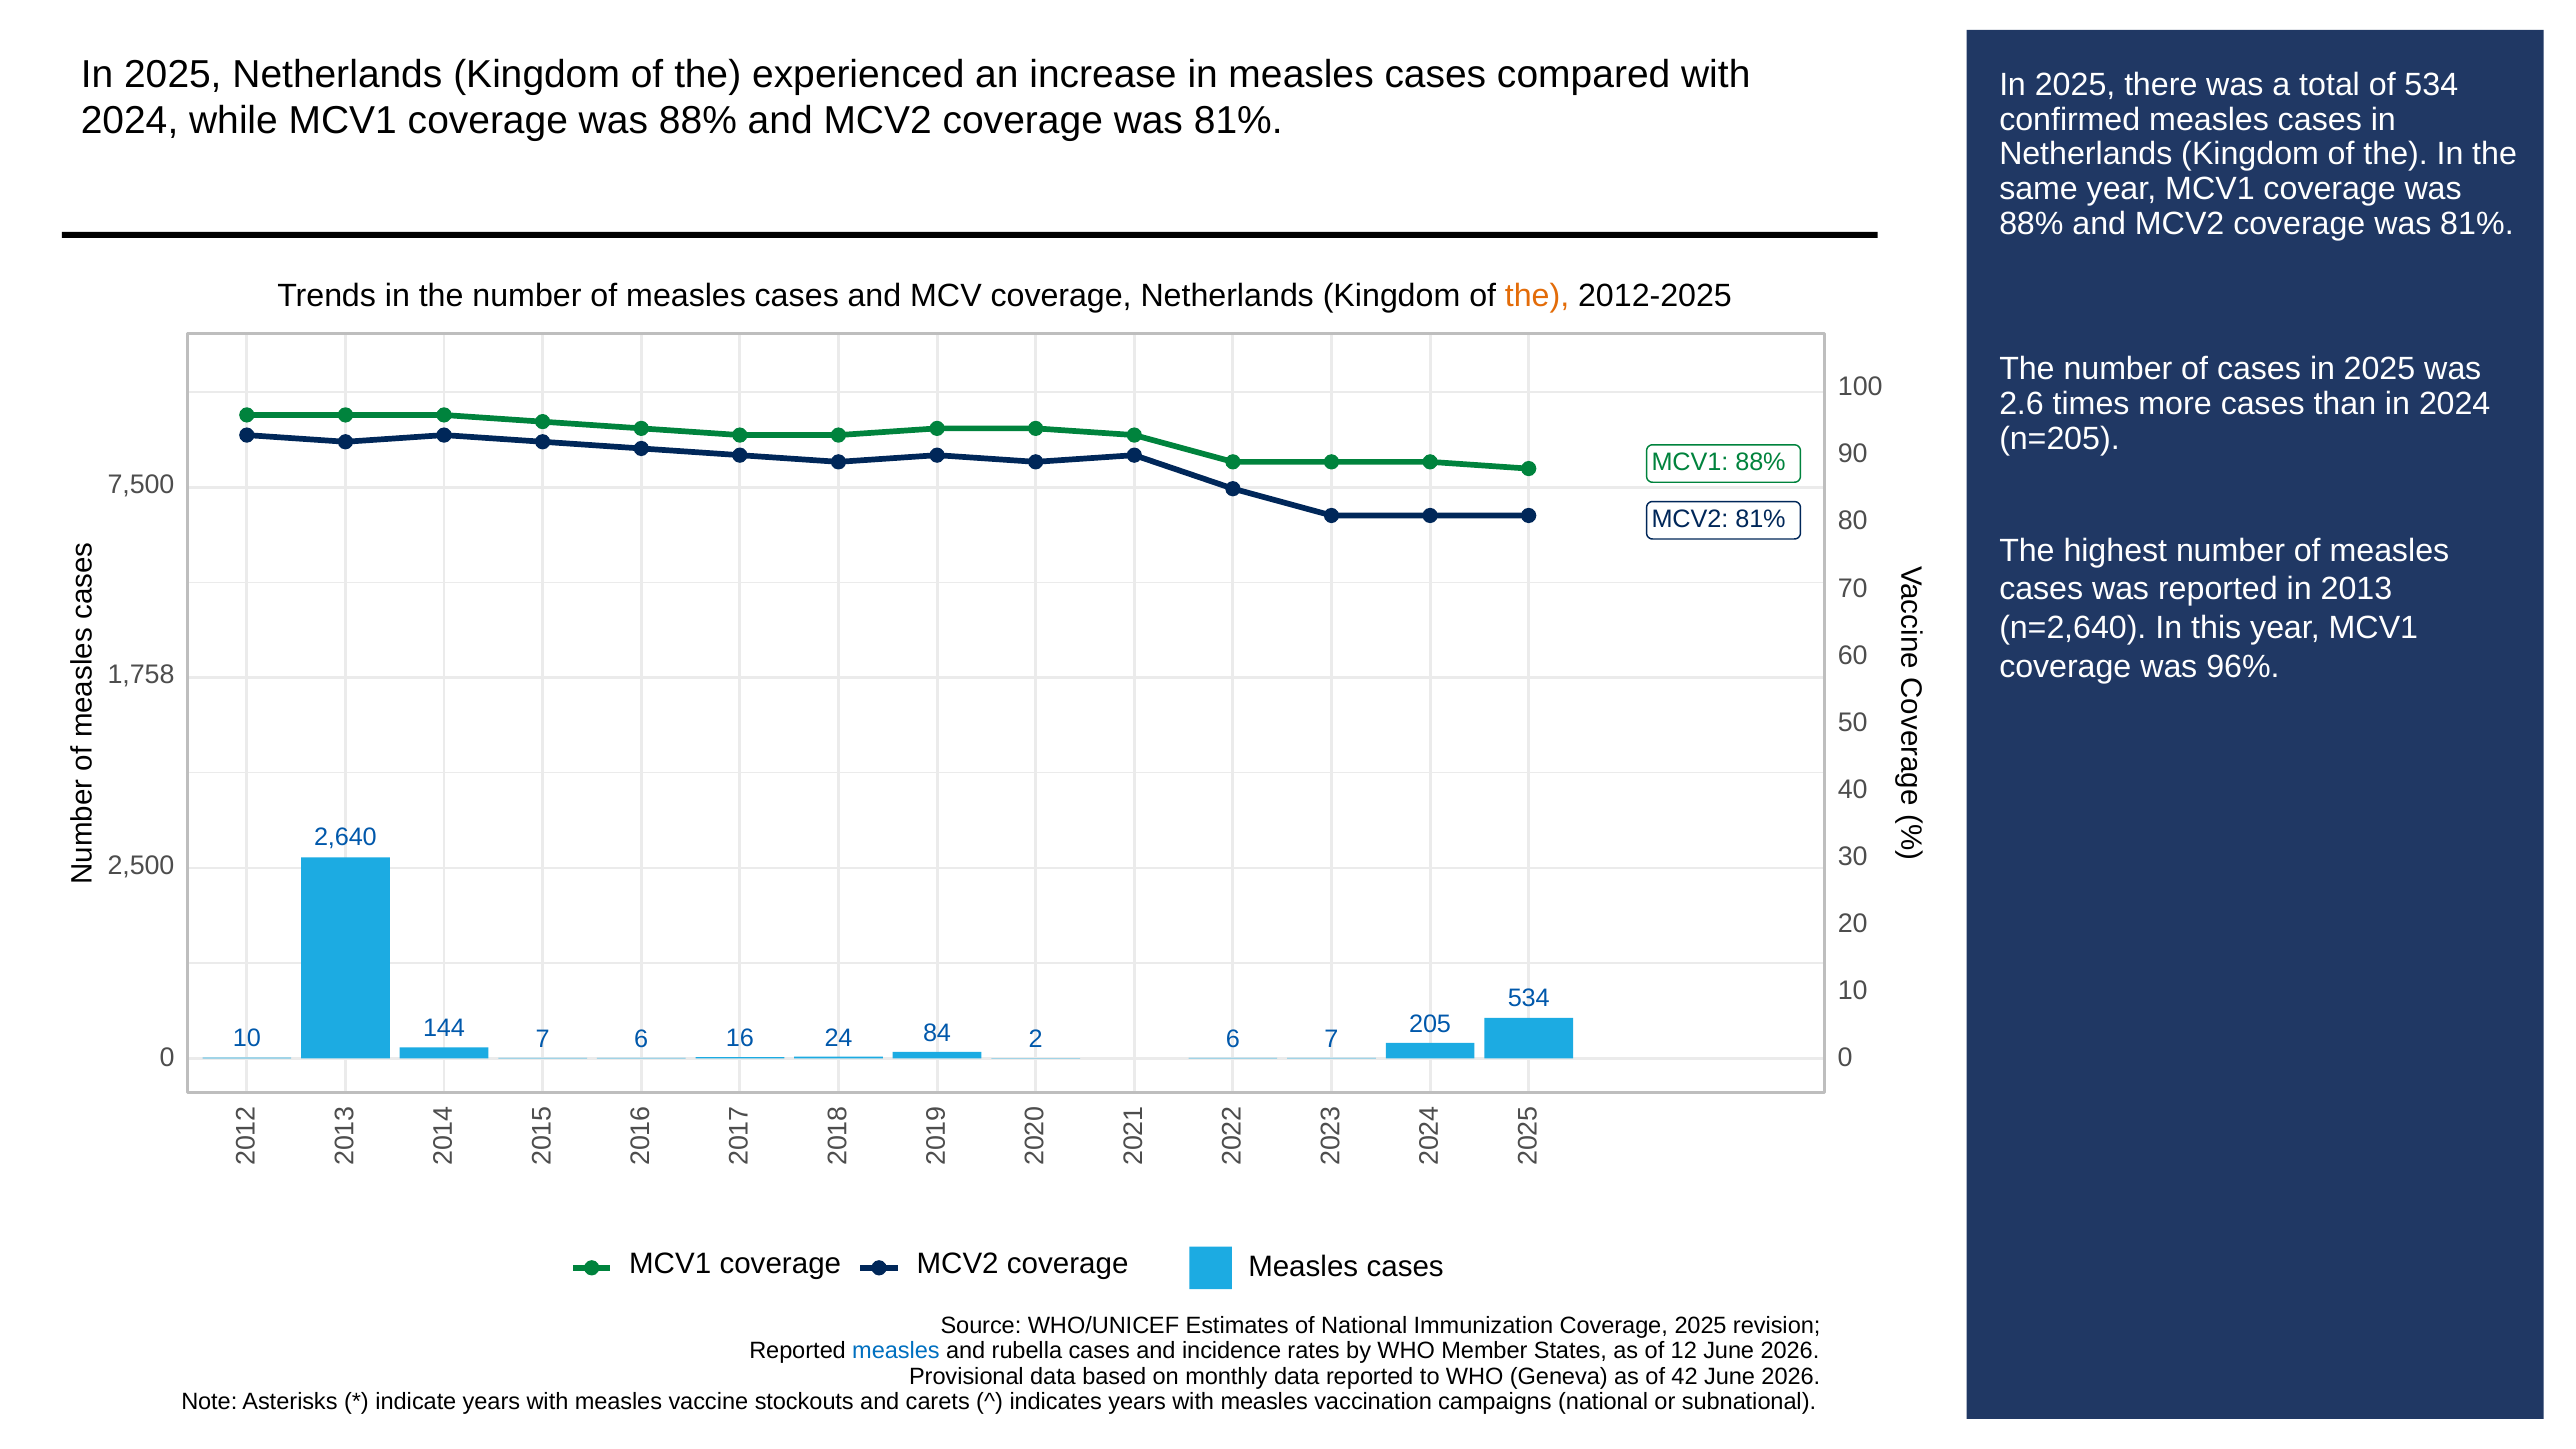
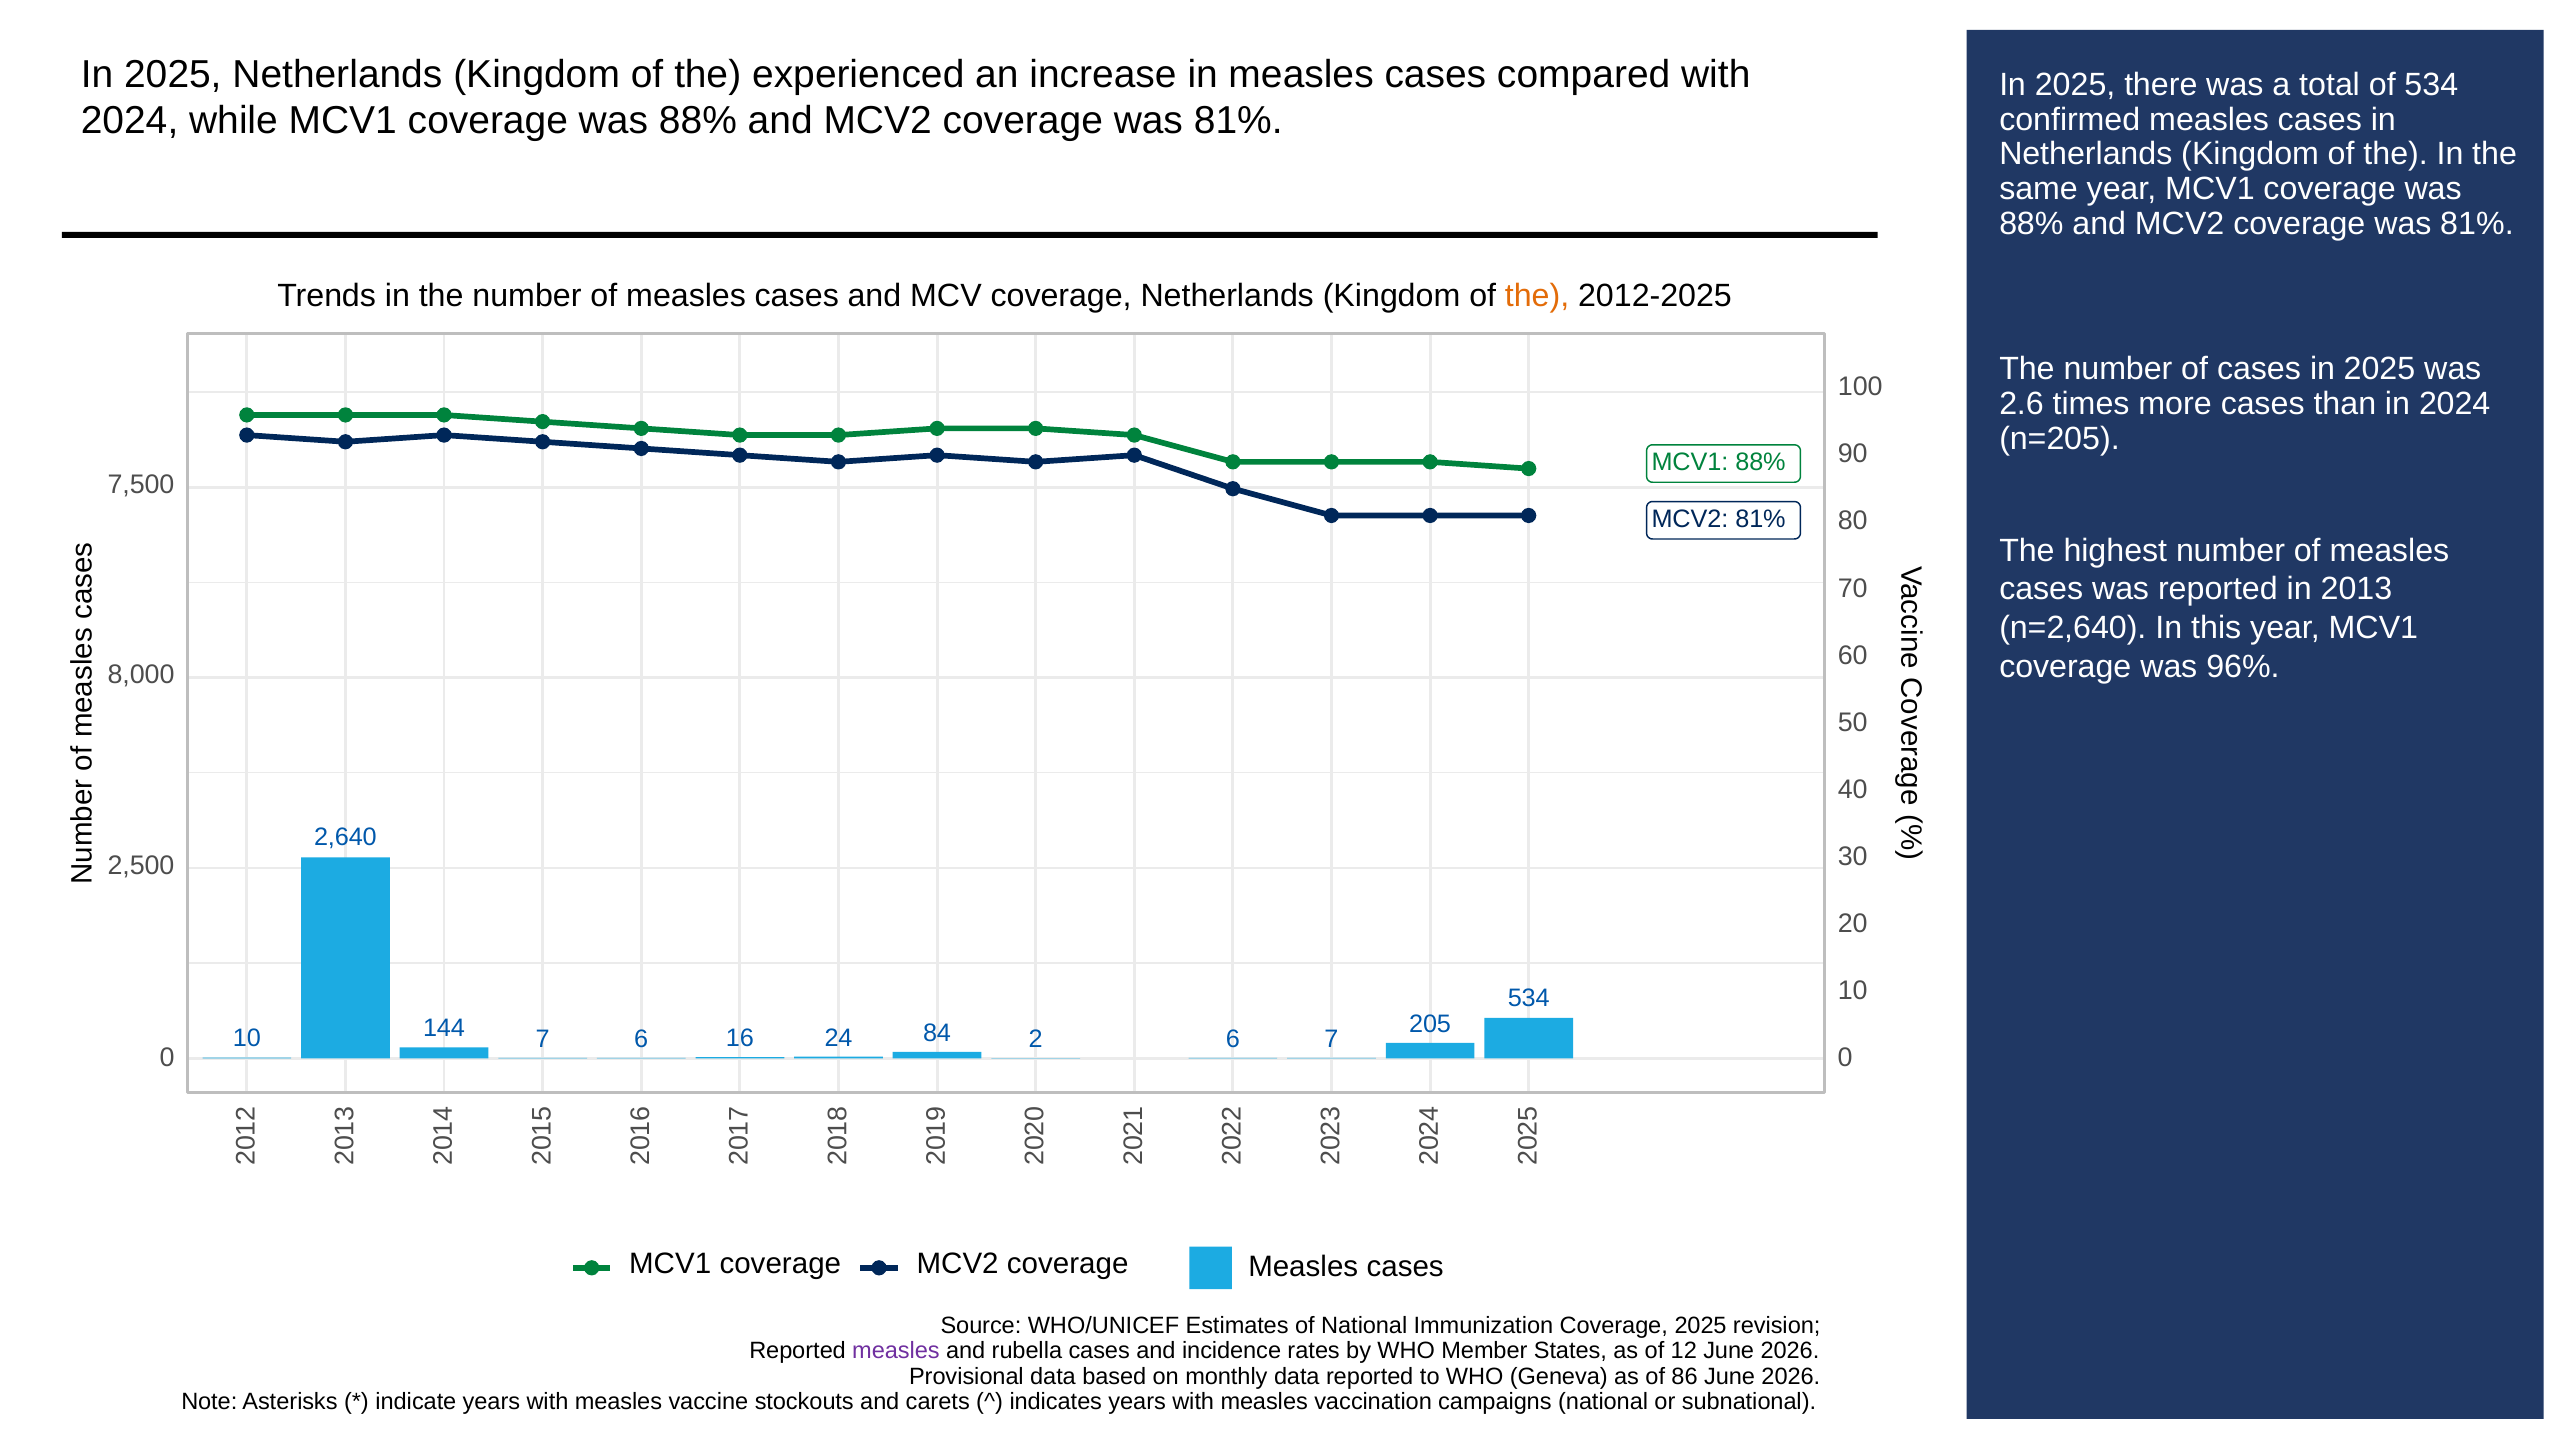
1,758: 1,758 -> 8,000
measles at (896, 1351) colour: blue -> purple
42: 42 -> 86
